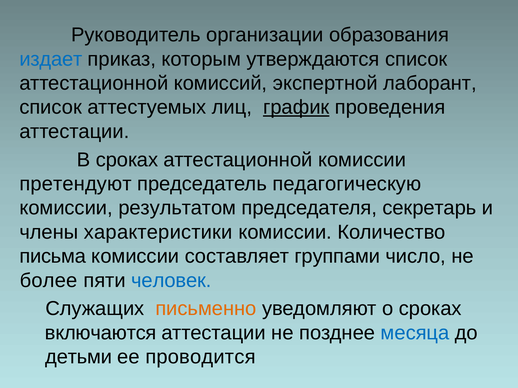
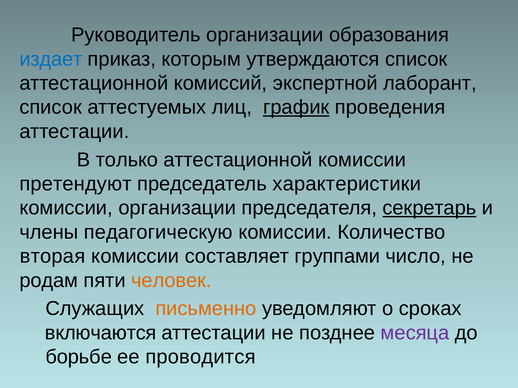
В сроках: сроках -> только
педагогическую: педагогическую -> характеристики
комиссии результатом: результатом -> организации
секретарь underline: none -> present
характеристики: характеристики -> педагогическую
письма: письма -> вторая
более: более -> родам
человек colour: blue -> orange
месяца colour: blue -> purple
детьми: детьми -> борьбе
